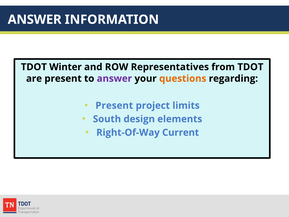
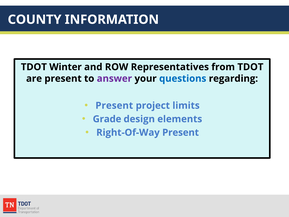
ANSWER at (35, 20): ANSWER -> COUNTY
questions colour: orange -> blue
South: South -> Grade
Right-Of-Way Current: Current -> Present
